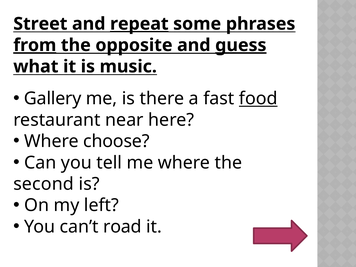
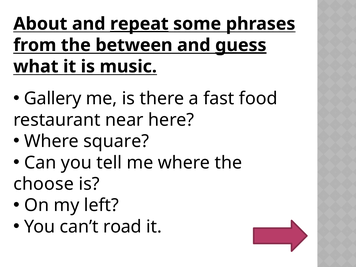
Street: Street -> About
from underline: present -> none
opposite: opposite -> between
food underline: present -> none
choose: choose -> square
second: second -> choose
